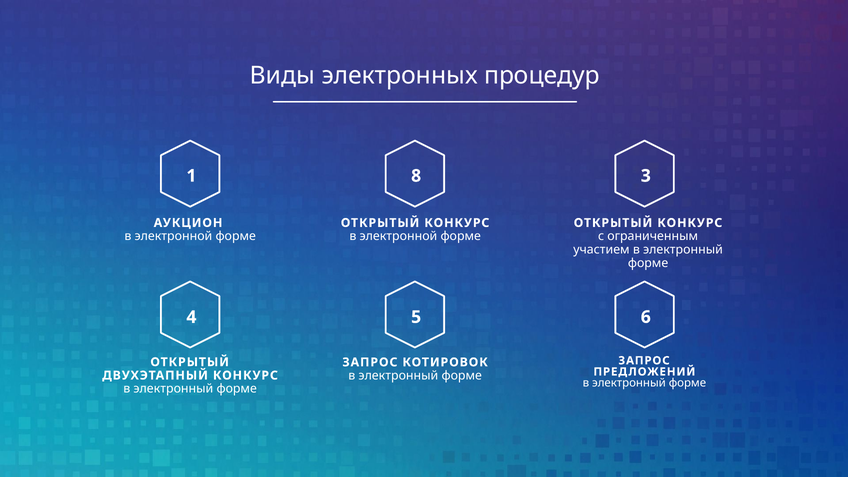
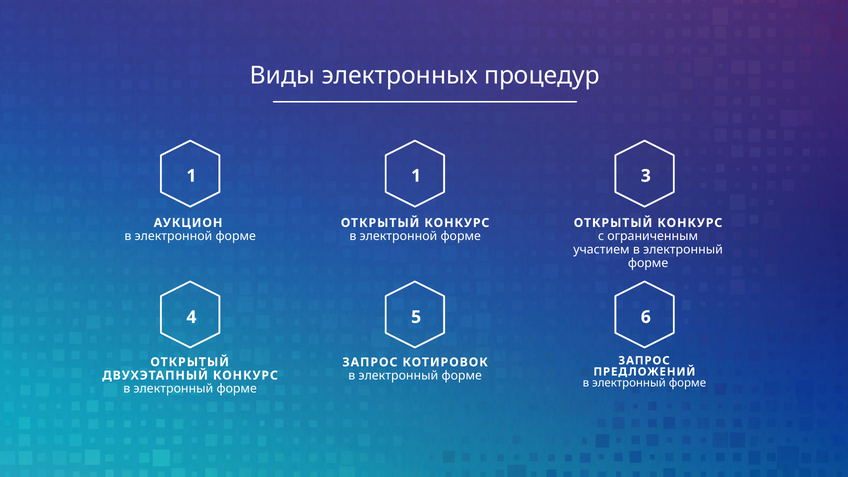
1 8: 8 -> 1
